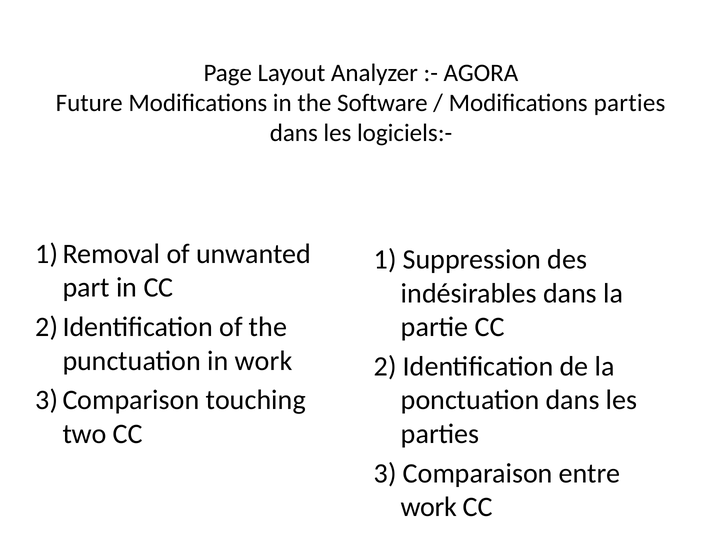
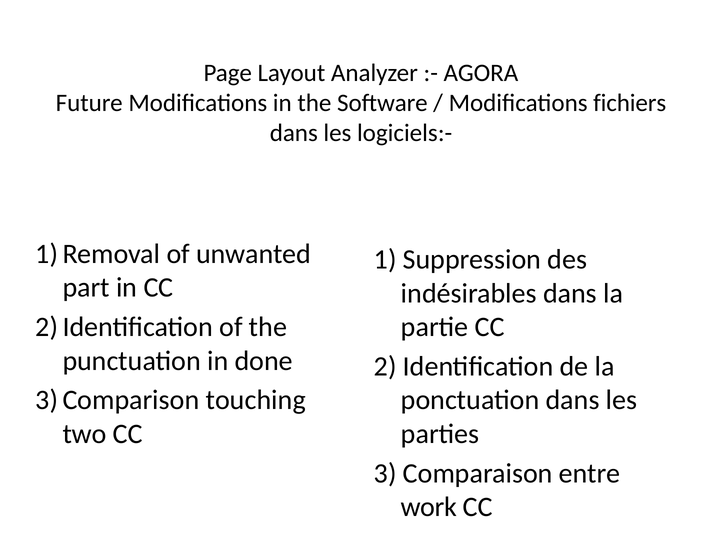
Modifications parties: parties -> fichiers
in work: work -> done
